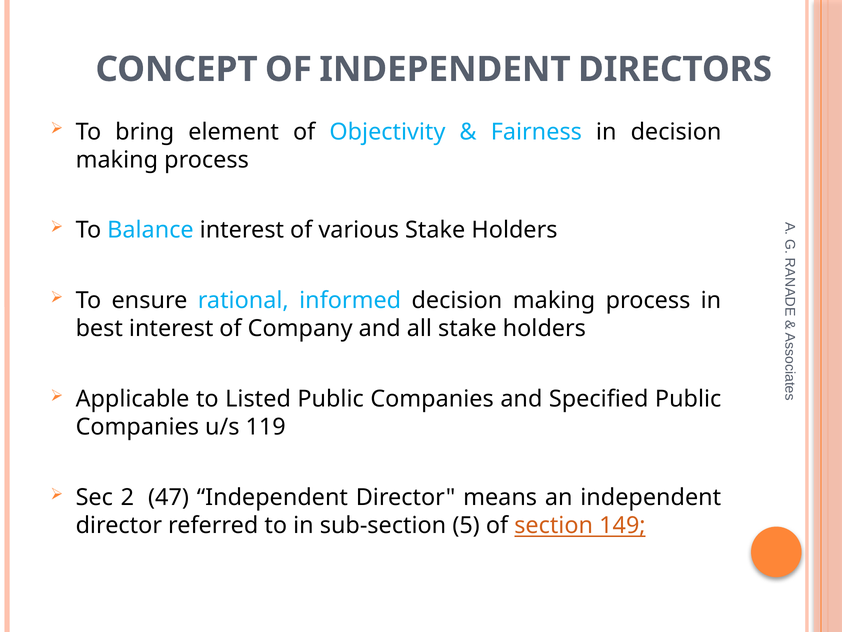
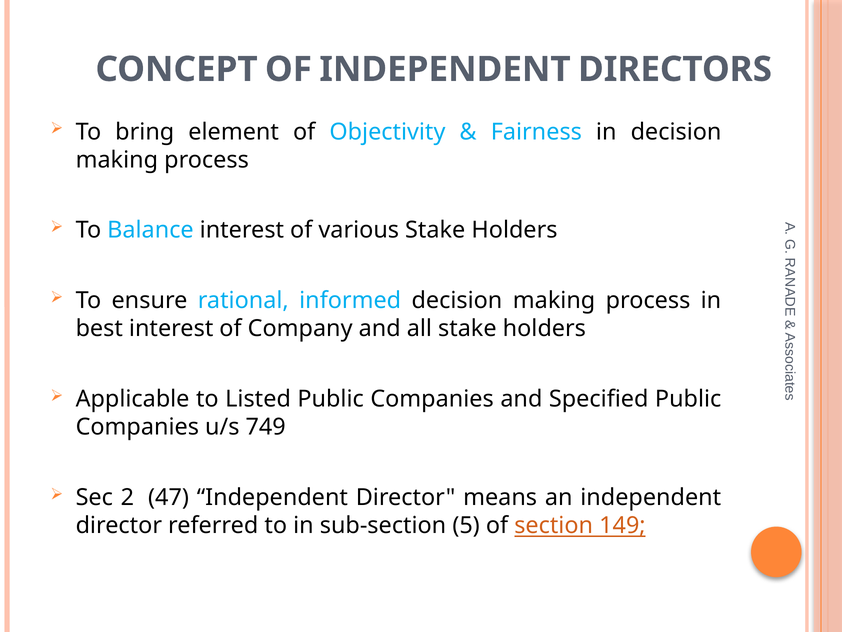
119: 119 -> 749
